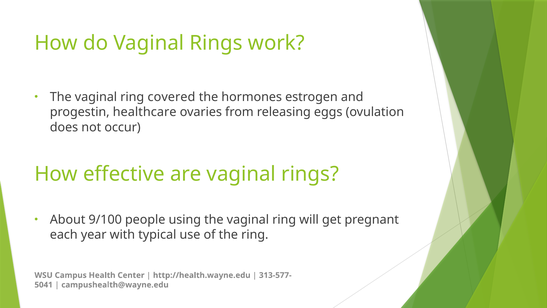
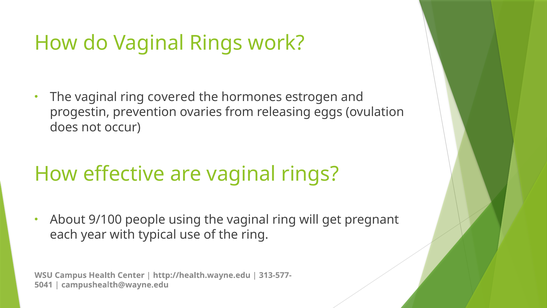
healthcare: healthcare -> prevention
